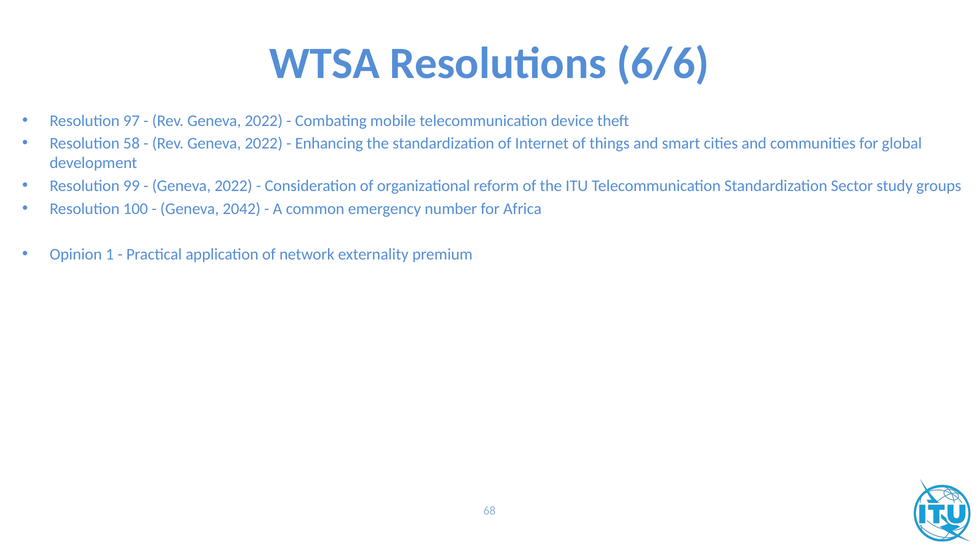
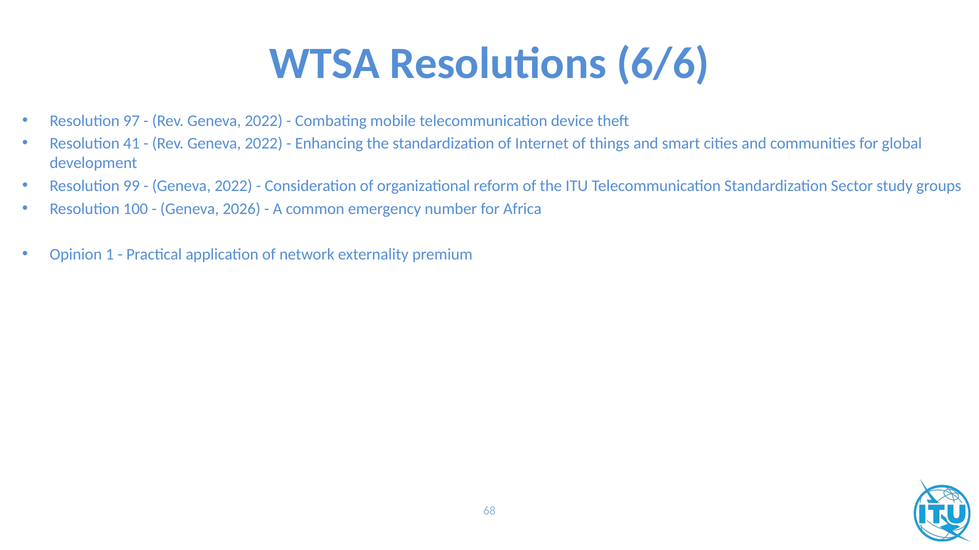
58: 58 -> 41
2042: 2042 -> 2026
